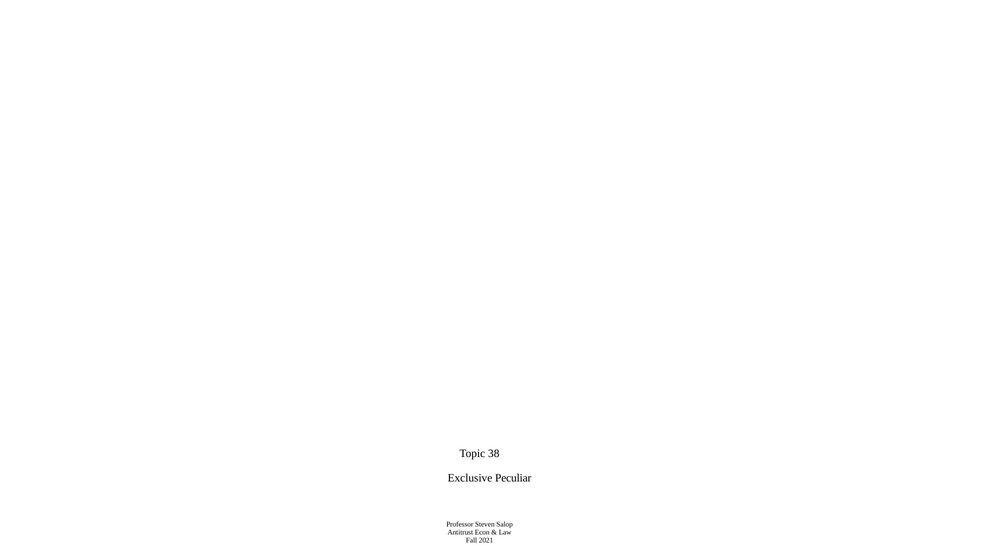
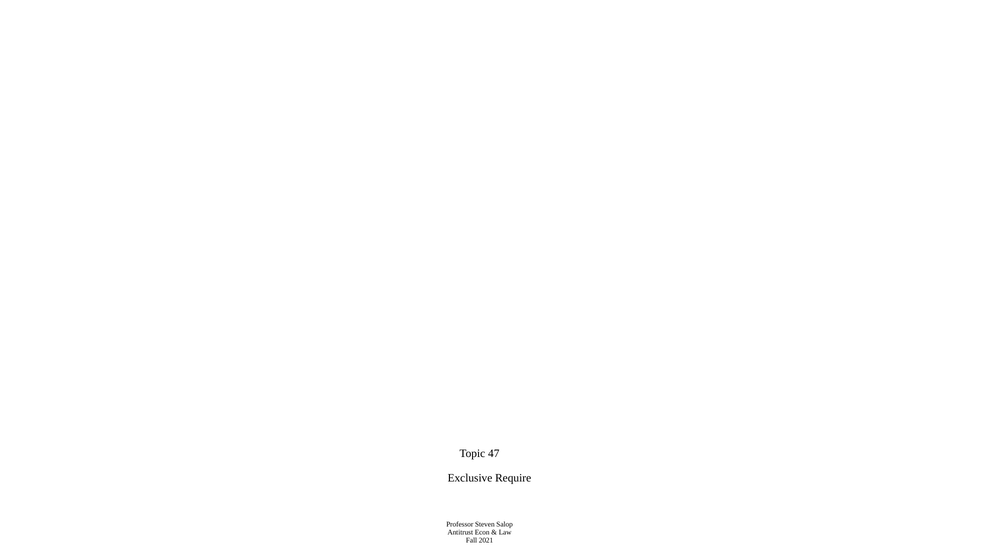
38: 38 -> 47
Peculiar: Peculiar -> Require
